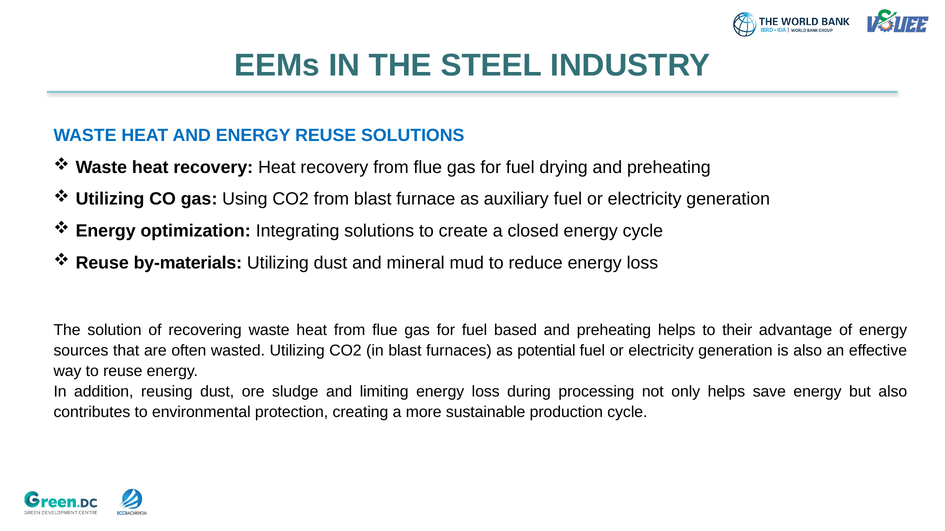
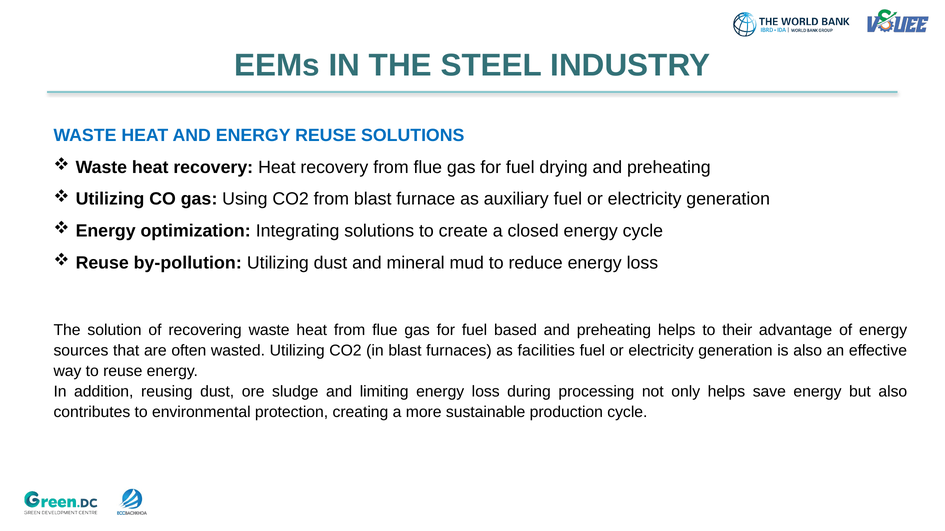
by-materials: by-materials -> by-pollution
potential: potential -> facilities
